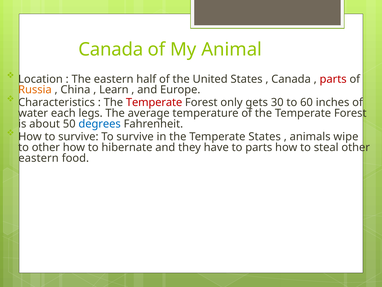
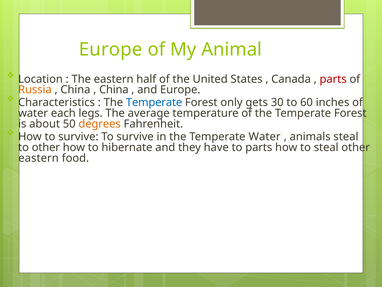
Canada at (111, 49): Canada -> Europe
Learn at (114, 90): Learn -> China
Temperate at (154, 102) colour: red -> blue
degrees colour: blue -> orange
Temperate States: States -> Water
animals wipe: wipe -> steal
